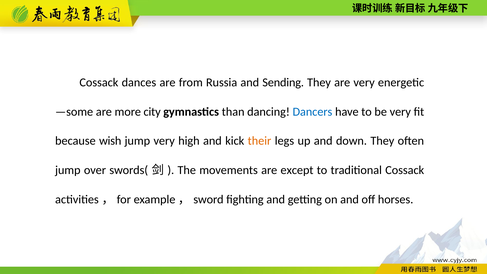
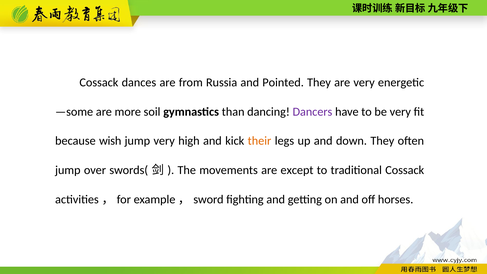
Sending: Sending -> Pointed
city: city -> soil
Dancers colour: blue -> purple
